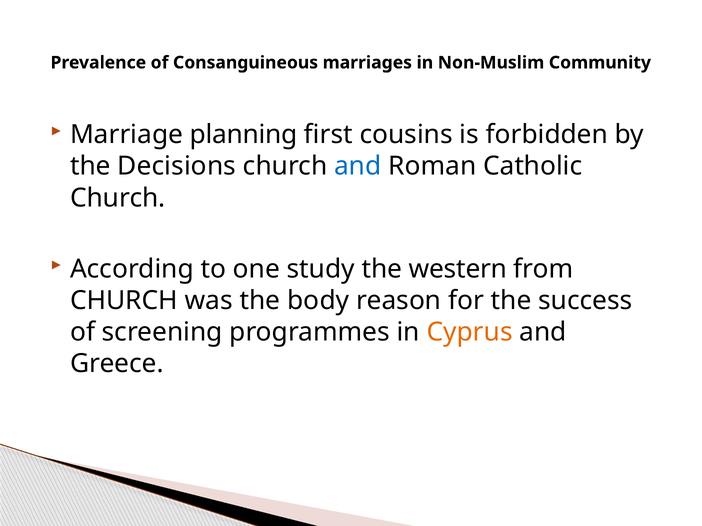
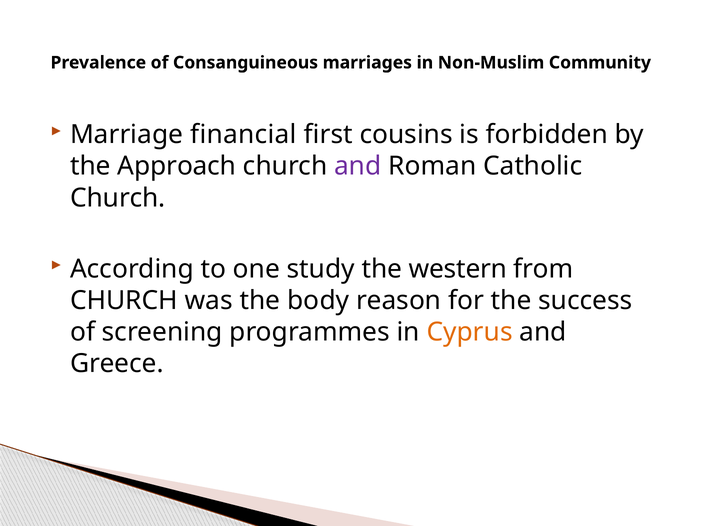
planning: planning -> financial
Decisions: Decisions -> Approach
and at (358, 166) colour: blue -> purple
